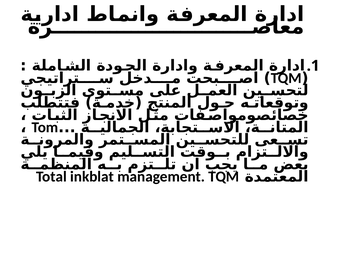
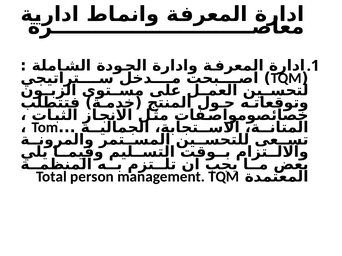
inkblat: inkblat -> person
